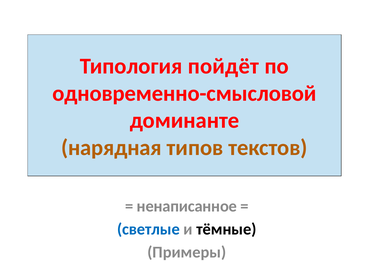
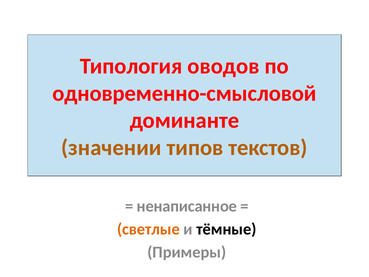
пойдёт: пойдёт -> оводов
нарядная: нарядная -> значении
светлые colour: blue -> orange
